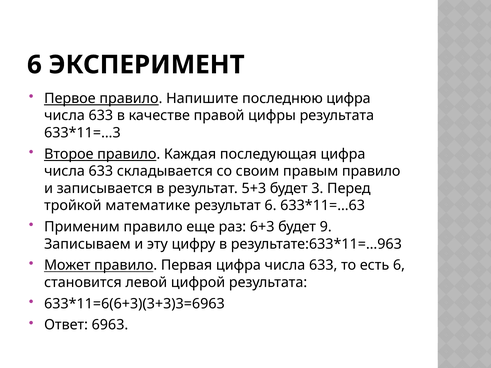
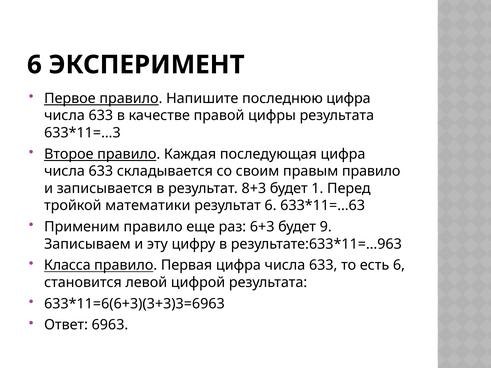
5+3: 5+3 -> 8+3
3: 3 -> 1
математике: математике -> математики
Может: Может -> Класса
